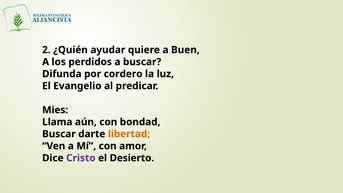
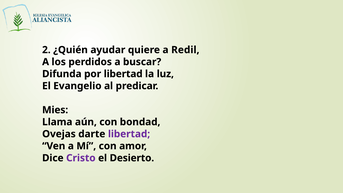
Buen: Buen -> Redil
por cordero: cordero -> libertad
Buscar at (59, 134): Buscar -> Ovejas
libertad at (129, 134) colour: orange -> purple
